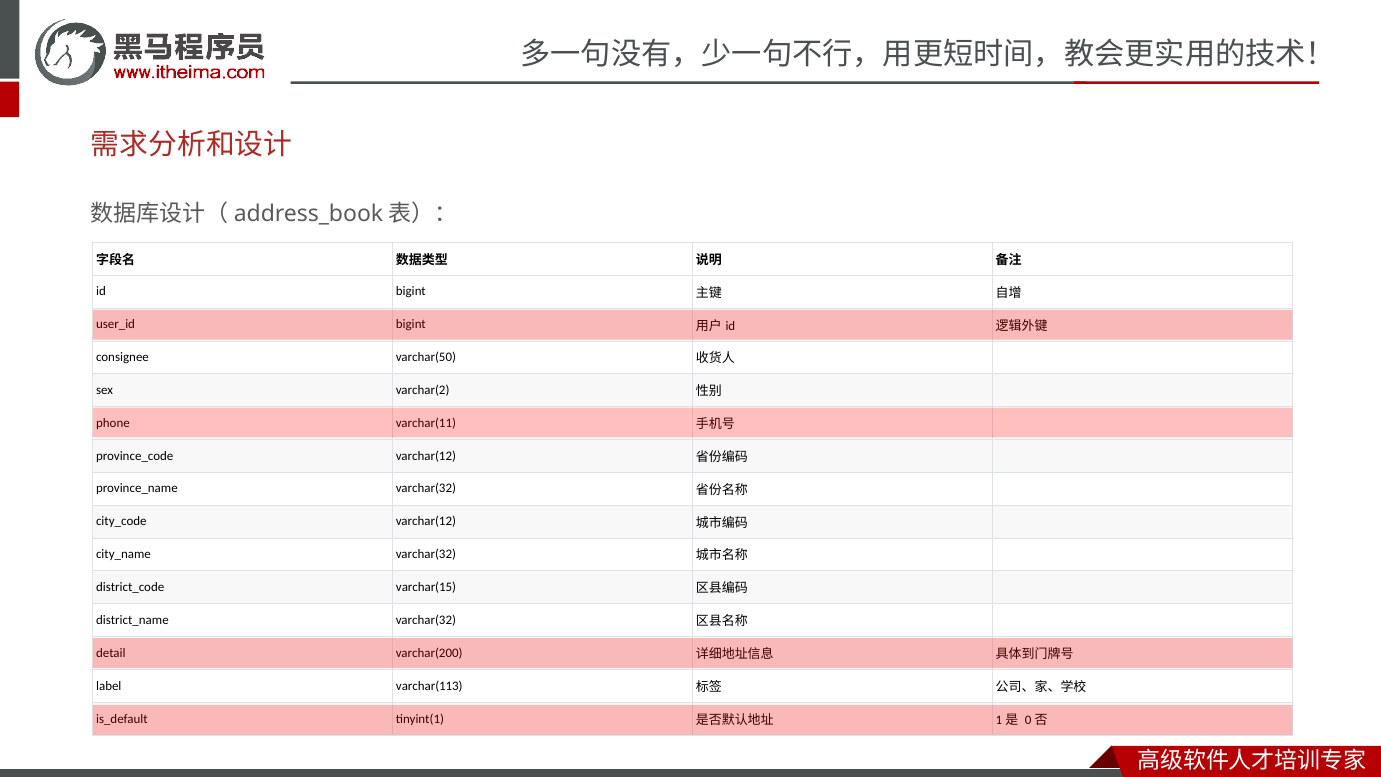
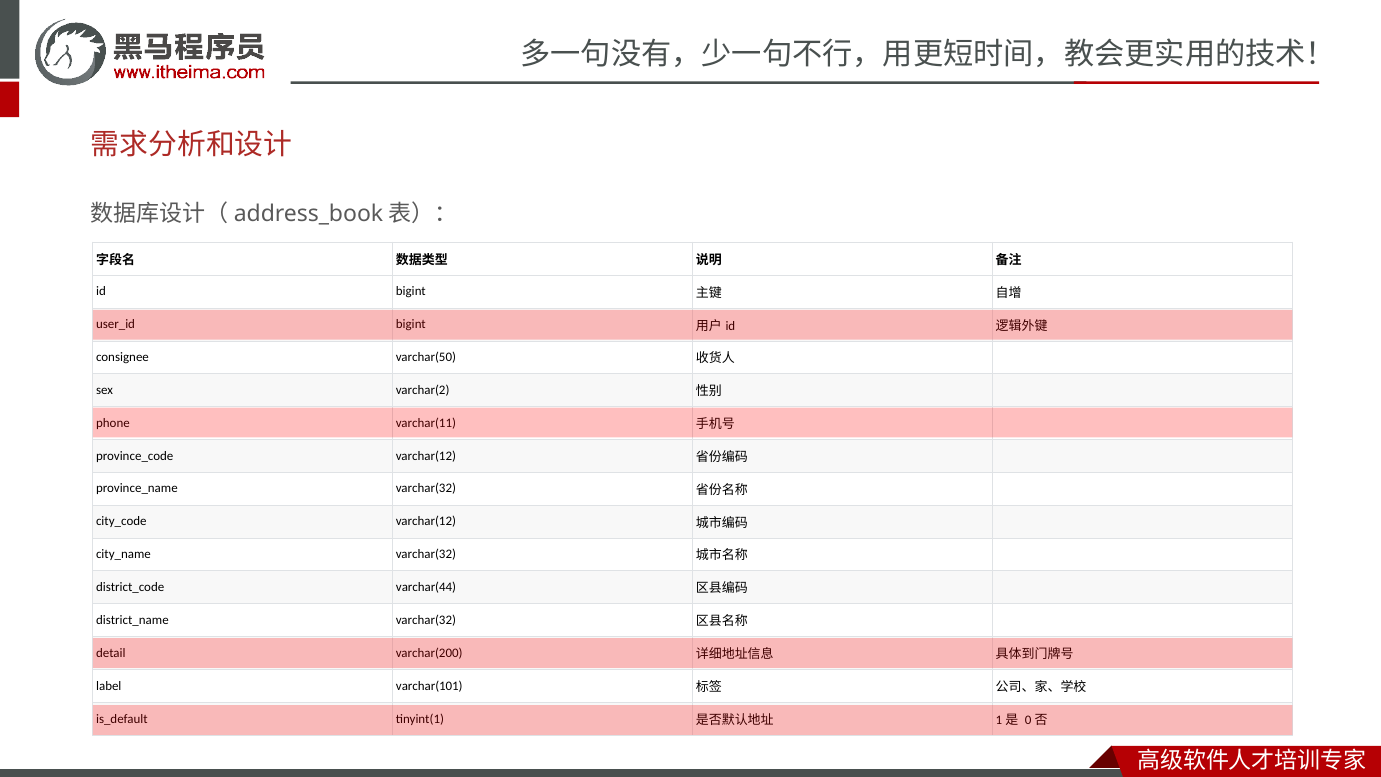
varchar(15: varchar(15 -> varchar(44
varchar(113: varchar(113 -> varchar(101
